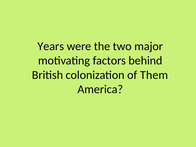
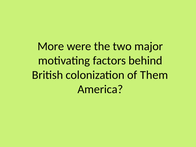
Years: Years -> More
